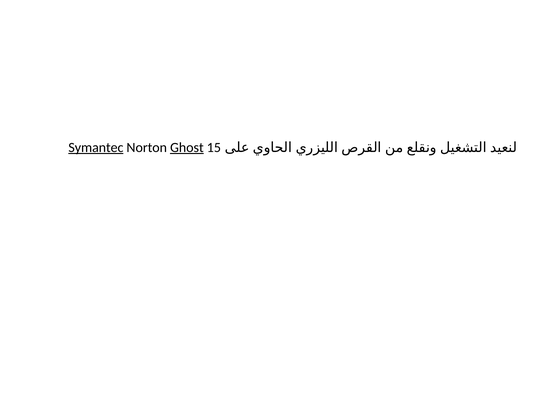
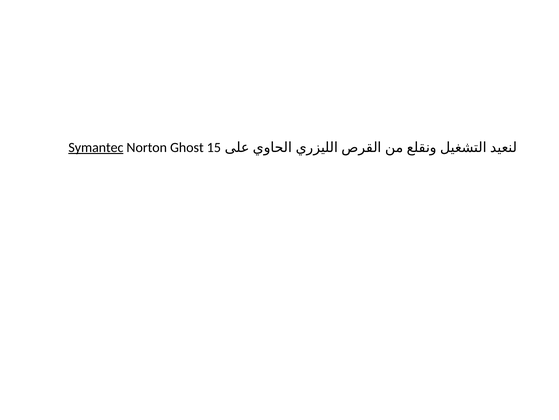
Ghost underline: present -> none
